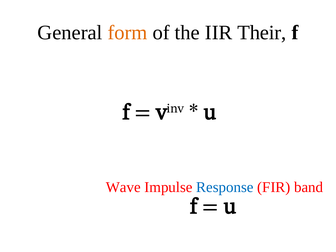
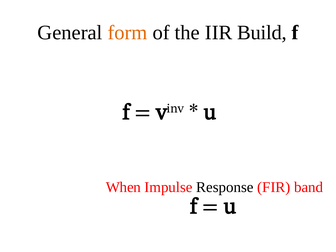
Their: Their -> Build
Wave: Wave -> When
Response colour: blue -> black
